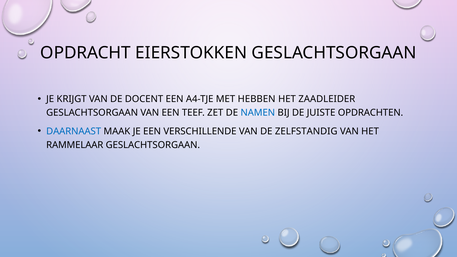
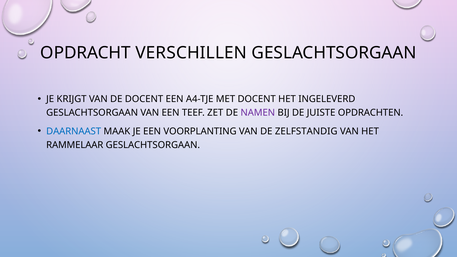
EIERSTOKKEN: EIERSTOKKEN -> VERSCHILLEN
MET HEBBEN: HEBBEN -> DOCENT
ZAADLEIDER: ZAADLEIDER -> INGELEVERD
NAMEN colour: blue -> purple
VERSCHILLENDE: VERSCHILLENDE -> VOORPLANTING
